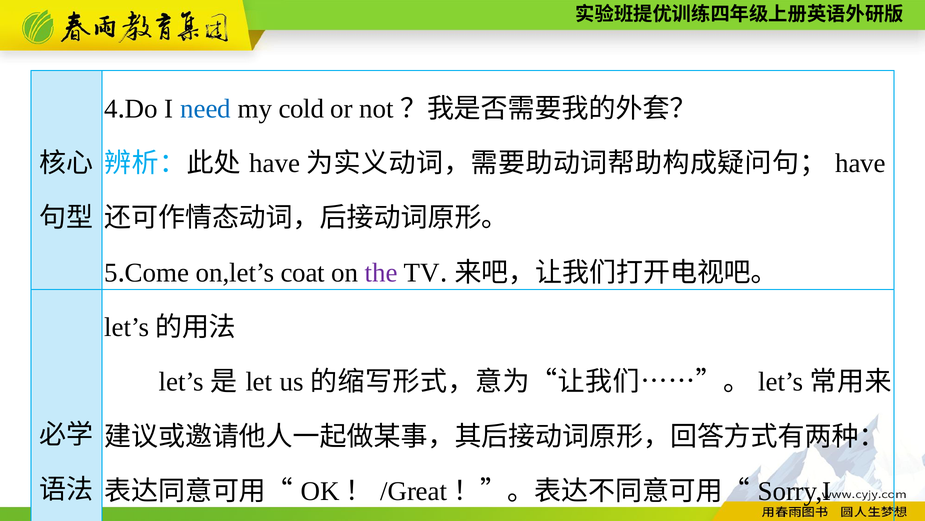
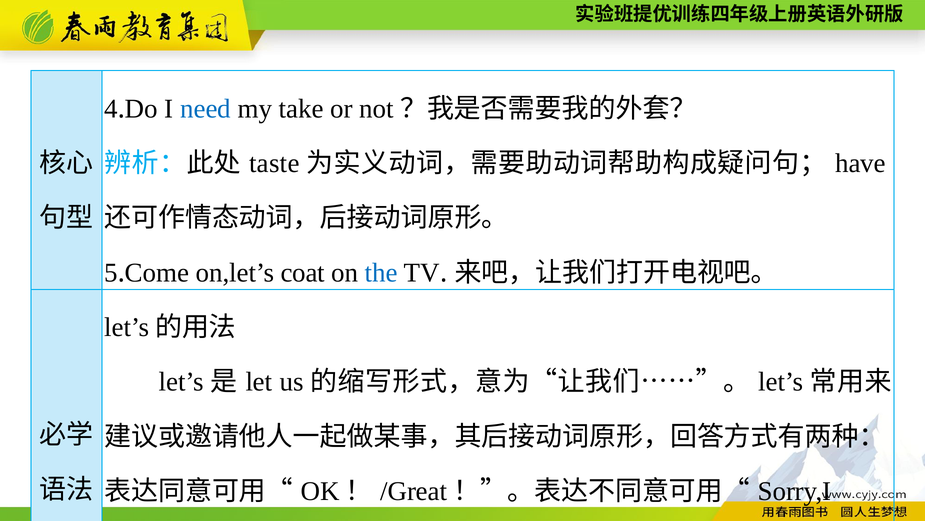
cold: cold -> take
have at (275, 163): have -> taste
the colour: purple -> blue
